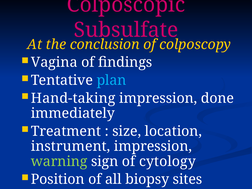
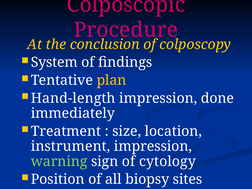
Subsulfate: Subsulfate -> Procedure
Vagina: Vagina -> System
plan colour: light blue -> yellow
Hand-taking: Hand-taking -> Hand-length
